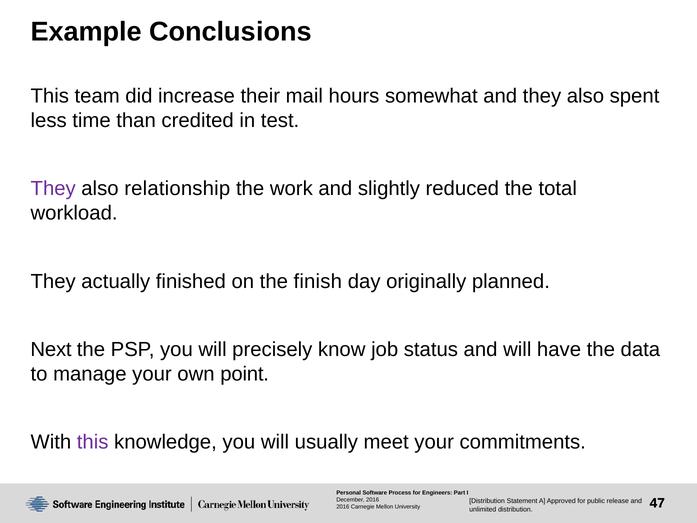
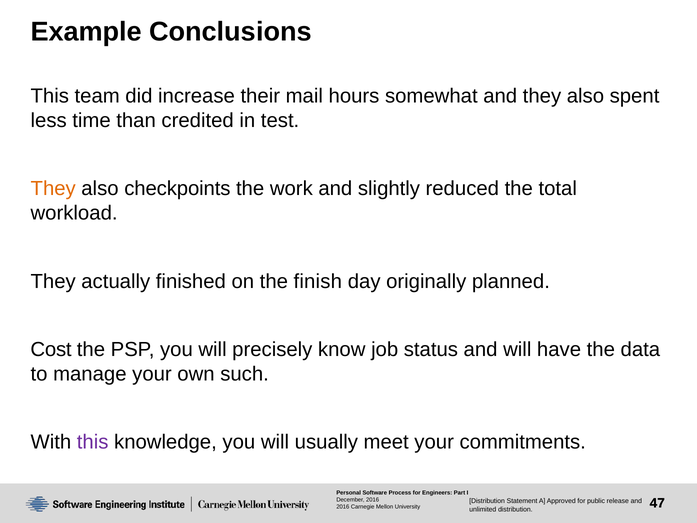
They at (53, 189) colour: purple -> orange
relationship: relationship -> checkpoints
Next: Next -> Cost
point: point -> such
